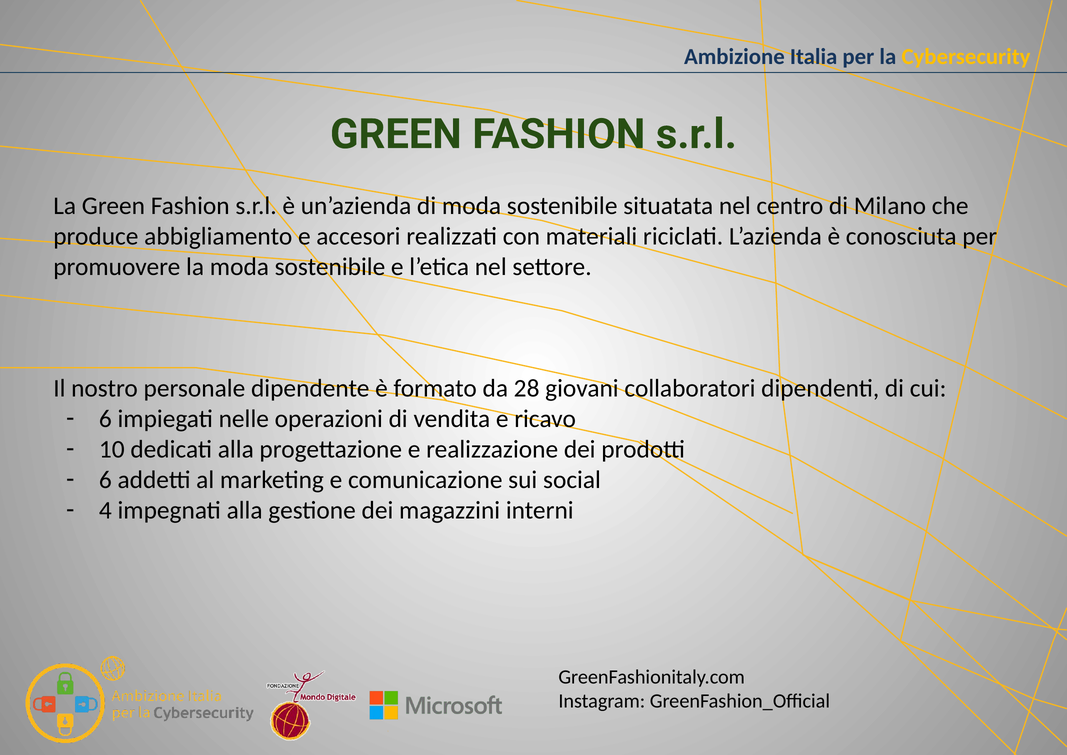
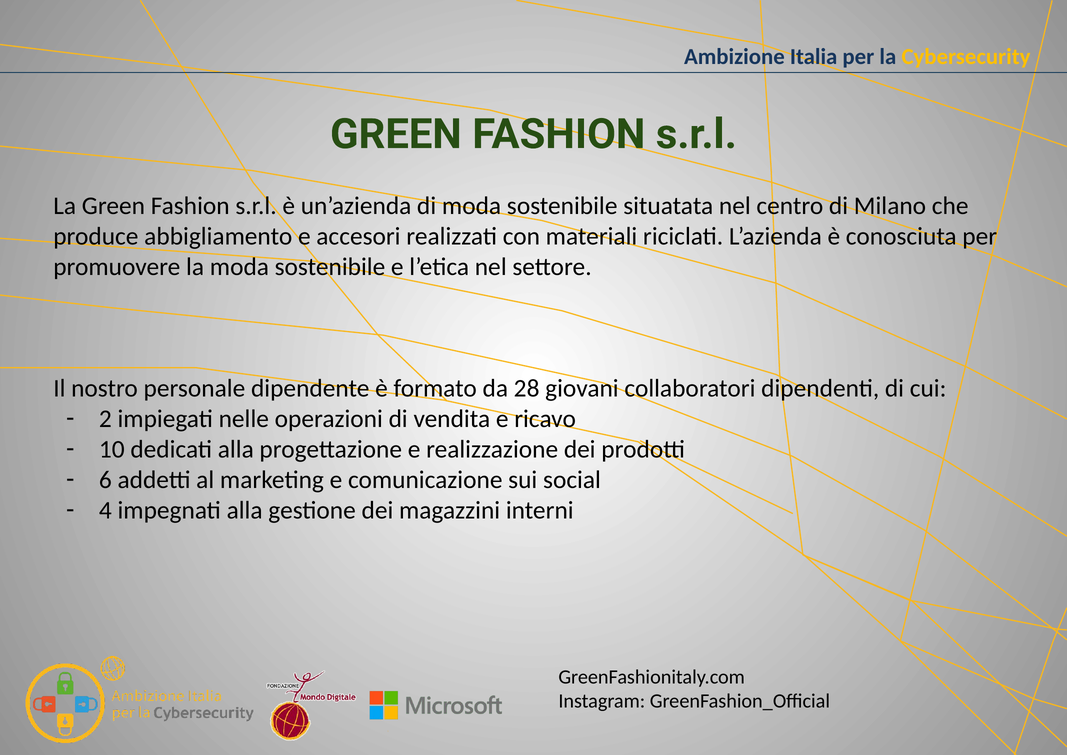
6 at (105, 419): 6 -> 2
